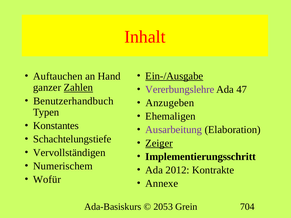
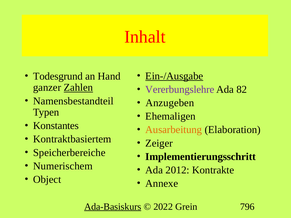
Auftauchen: Auftauchen -> Todesgrund
47: 47 -> 82
Benutzerhandbuch: Benutzerhandbuch -> Namensbestandteil
Ausarbeitung colour: purple -> orange
Schachtelungstiefe: Schachtelungstiefe -> Kontraktbasiertem
Zeiger underline: present -> none
Vervollständigen: Vervollständigen -> Speicherbereiche
Wofür: Wofür -> Object
Ada-Basiskurs underline: none -> present
2053: 2053 -> 2022
704: 704 -> 796
